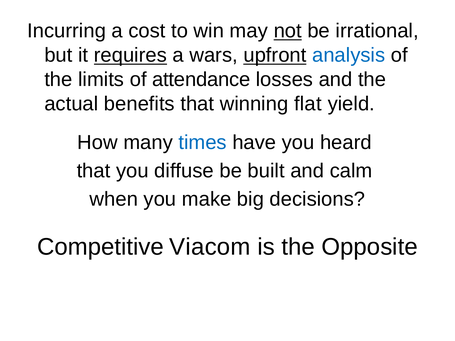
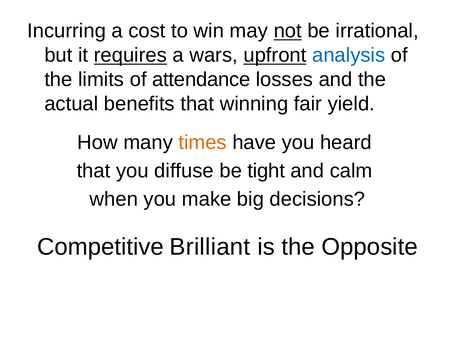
flat: flat -> fair
times colour: blue -> orange
built: built -> tight
Viacom: Viacom -> Brilliant
